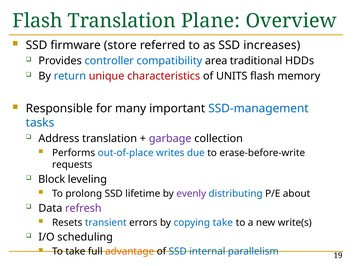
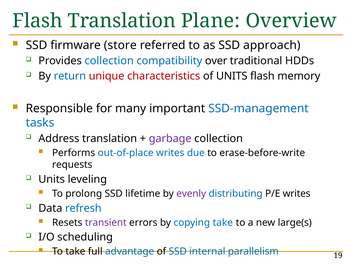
increases: increases -> approach
Provides controller: controller -> collection
area: area -> over
Block at (52, 179): Block -> Units
P/E about: about -> writes
refresh colour: purple -> blue
transient colour: blue -> purple
write(s: write(s -> large(s
advantage colour: orange -> blue
